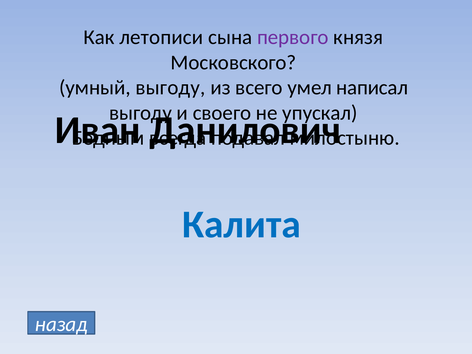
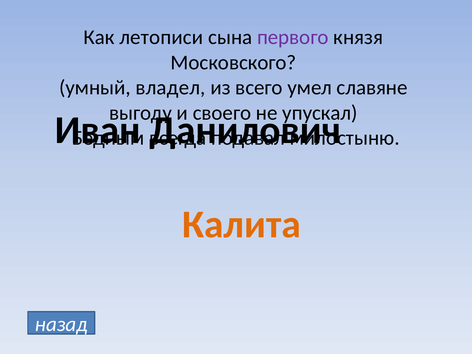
умный выгоду: выгоду -> владел
написал: написал -> славяне
Калита colour: blue -> orange
